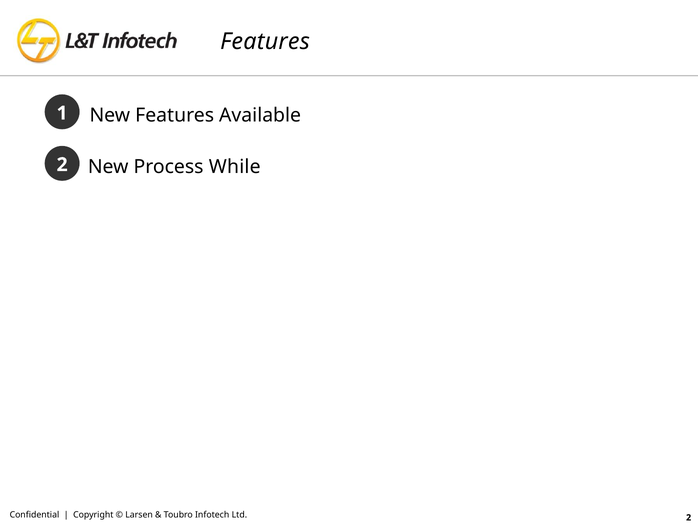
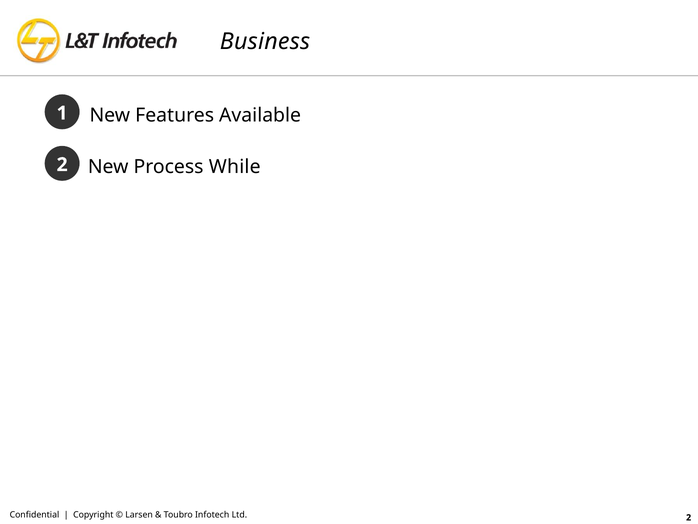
Features at (265, 42): Features -> Business
